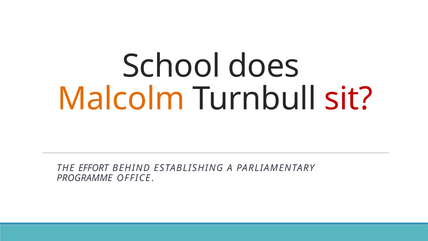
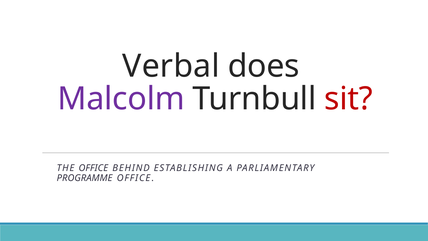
School: School -> Verbal
Malcolm colour: orange -> purple
THE EFFORT: EFFORT -> OFFICE
